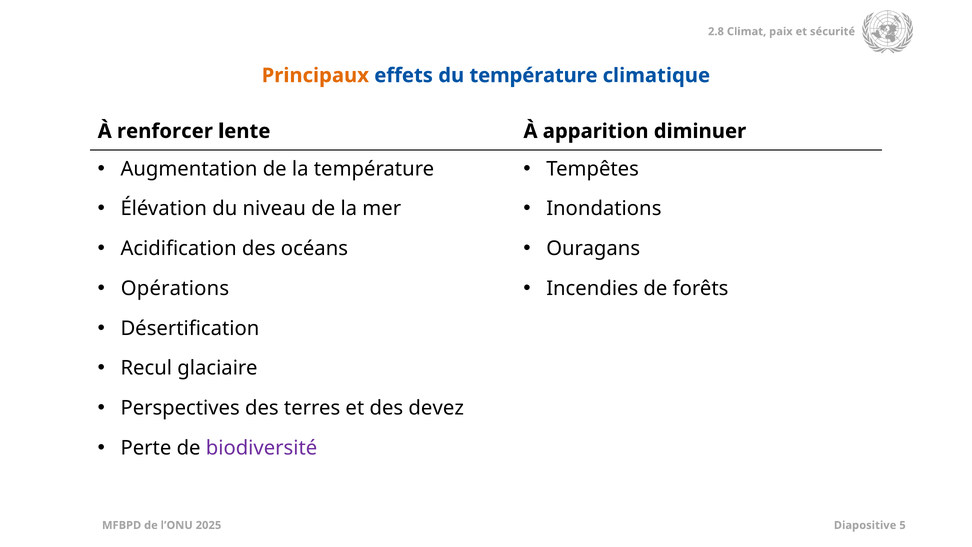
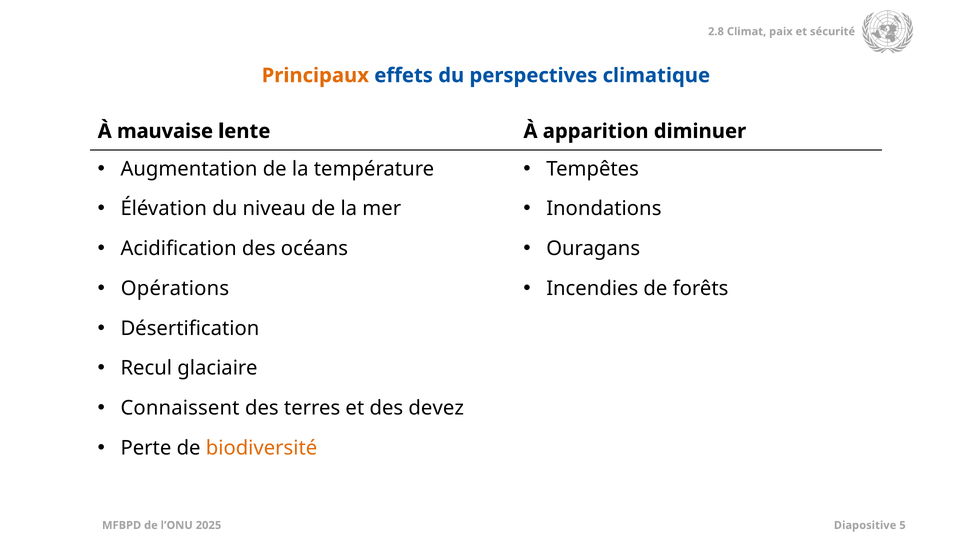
du température: température -> perspectives
renforcer: renforcer -> mauvaise
Perspectives: Perspectives -> Connaissent
biodiversité colour: purple -> orange
